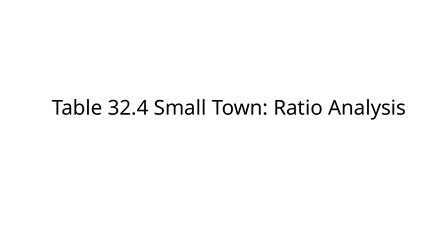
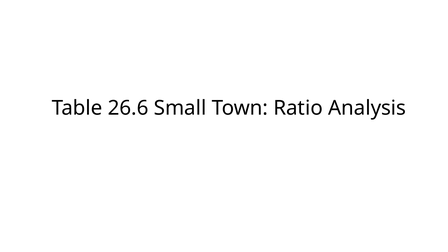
32.4: 32.4 -> 26.6
